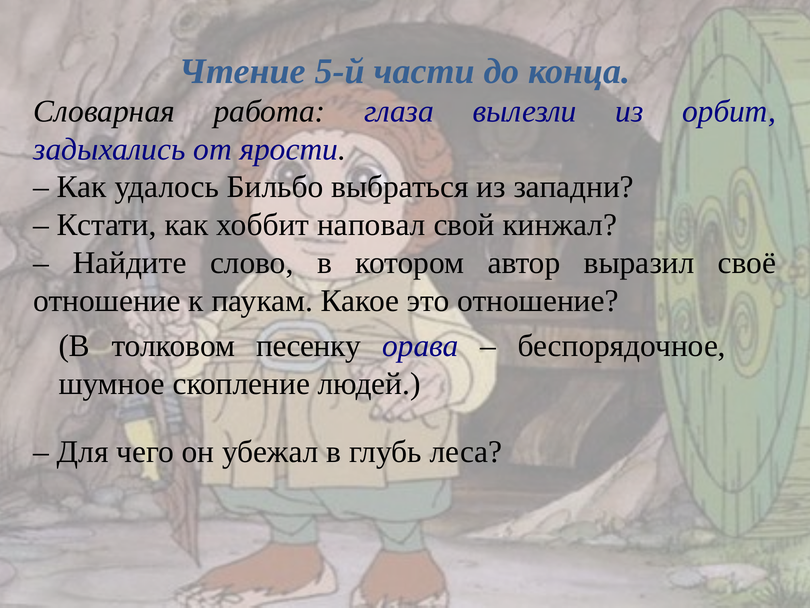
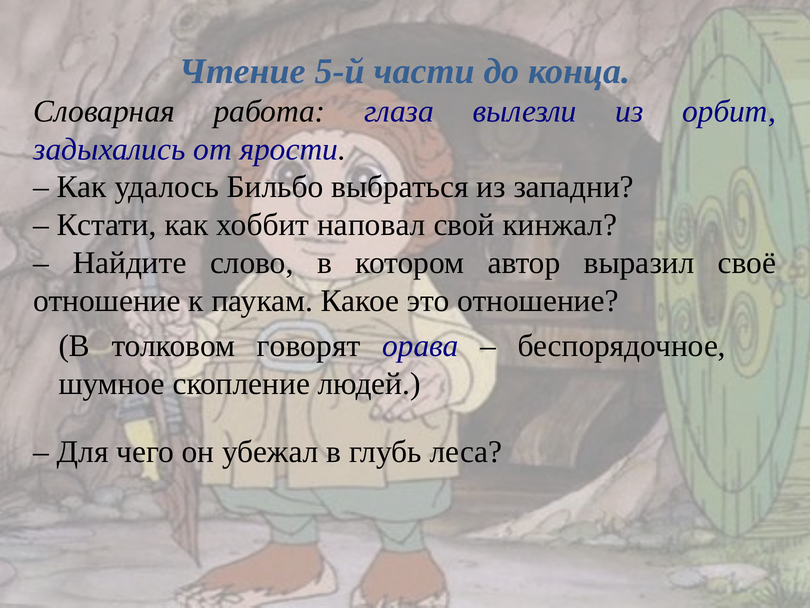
песенку: песенку -> говорят
